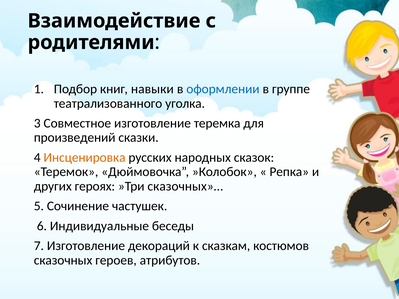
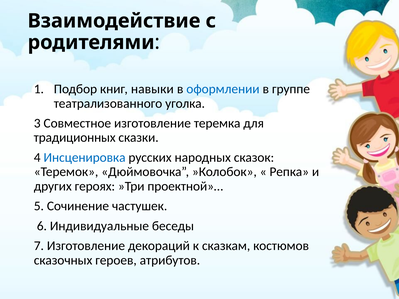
произведений: произведений -> традиционных
Инсценировка colour: orange -> blue
сказочных»…: сказочных»… -> проектной»…
